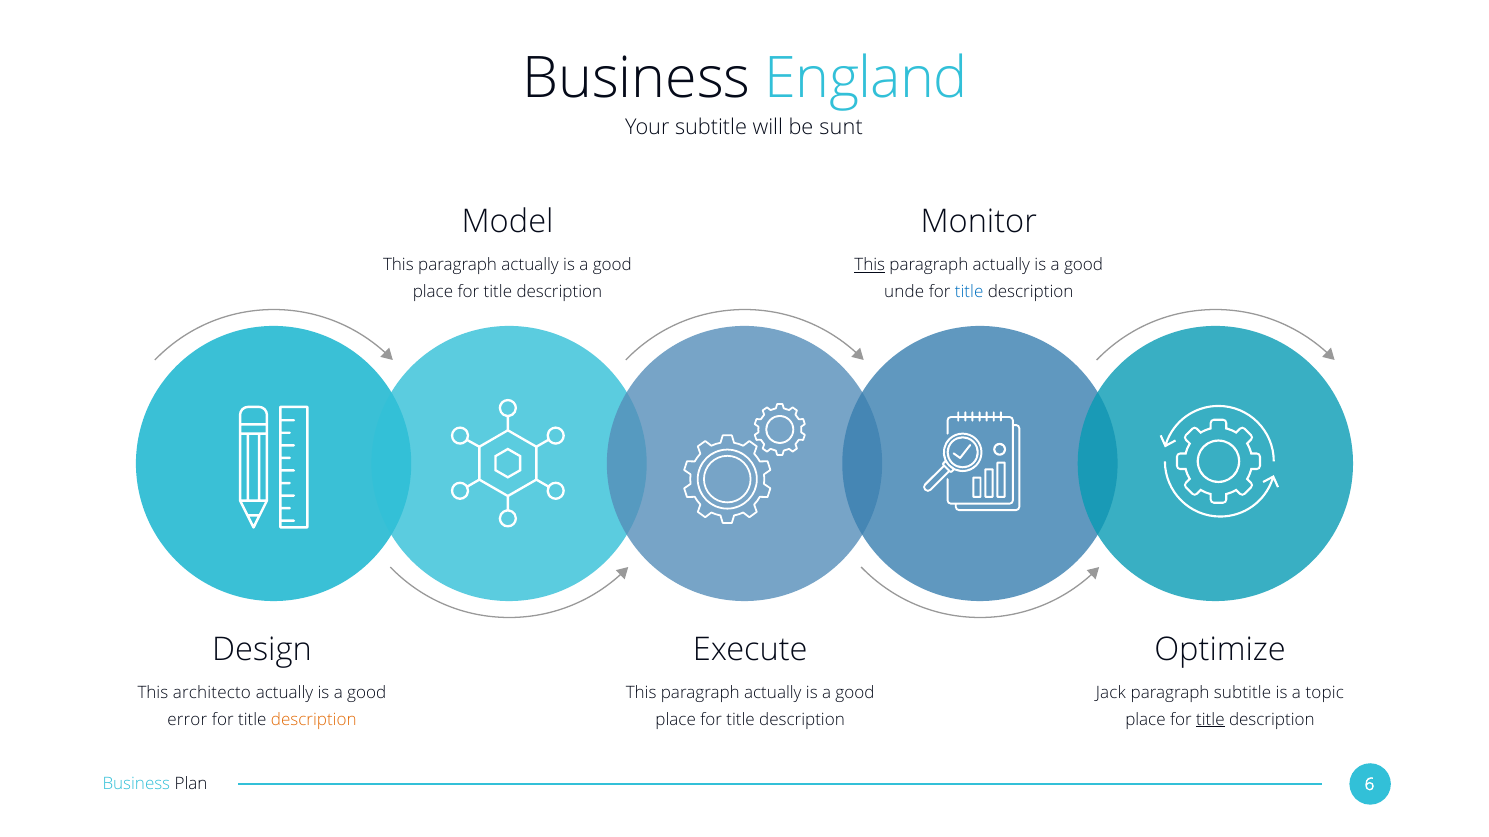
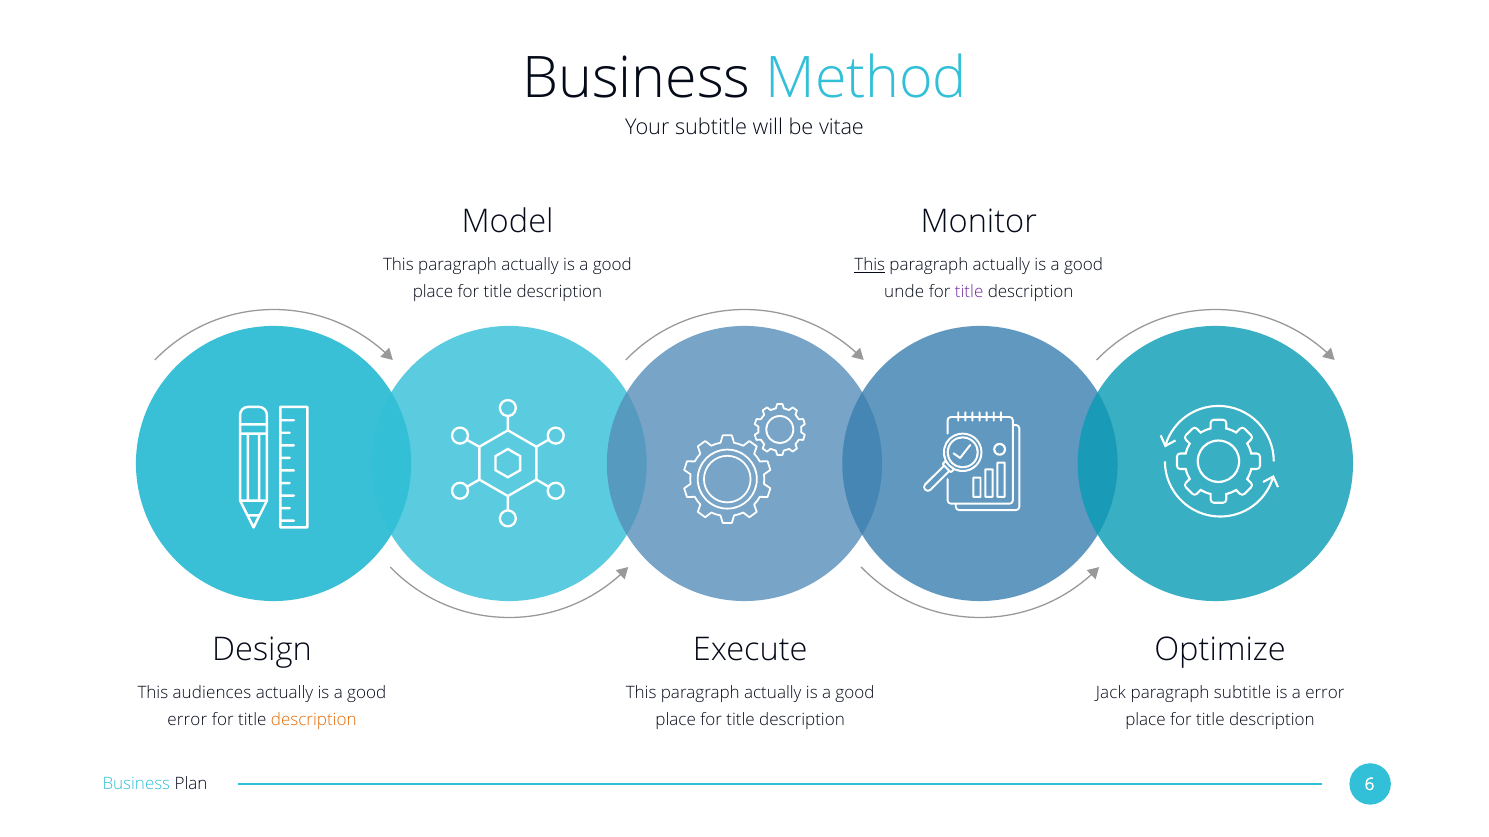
England: England -> Method
sunt: sunt -> vitae
title at (969, 292) colour: blue -> purple
architecto: architecto -> audiences
a topic: topic -> error
title at (1210, 720) underline: present -> none
